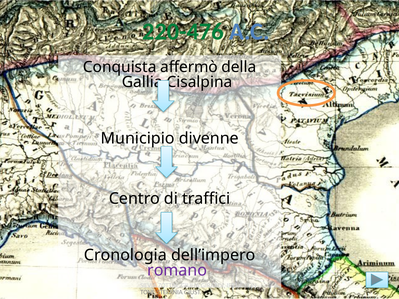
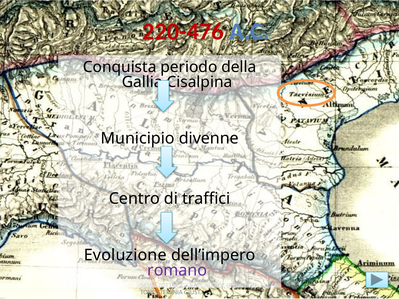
220-476 colour: green -> red
affermò: affermò -> periodo
Cronologia: Cronologia -> Evoluzione
